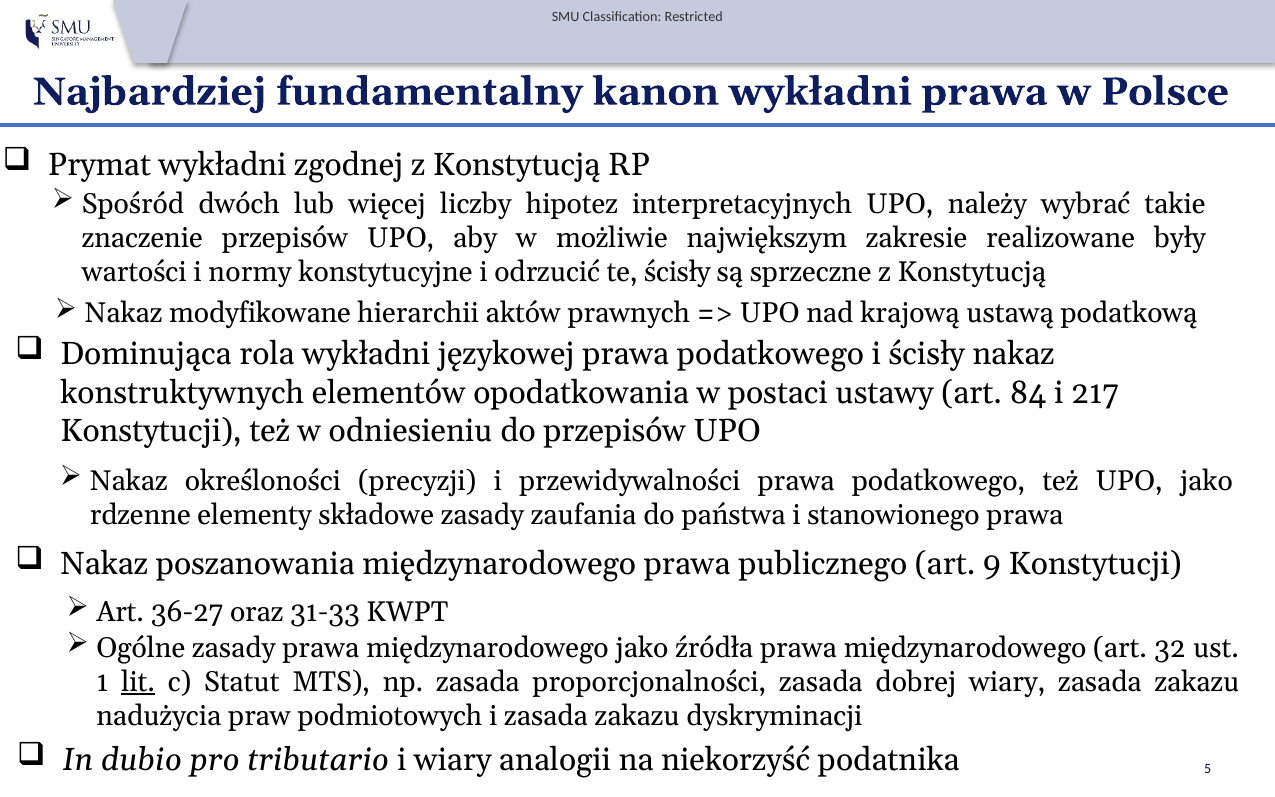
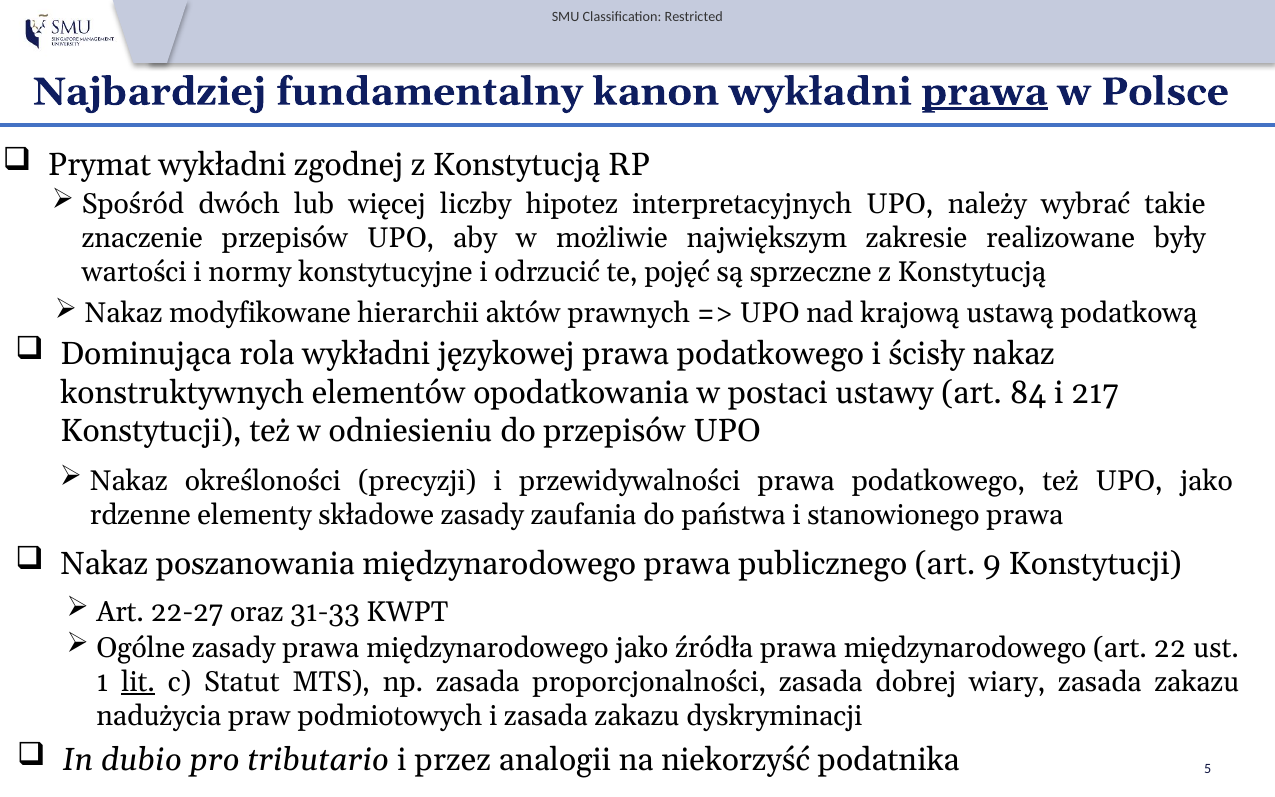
prawa at (985, 92) underline: none -> present
te ścisły: ścisły -> pojęć
36-27: 36-27 -> 22-27
32: 32 -> 22
i wiary: wiary -> przez
